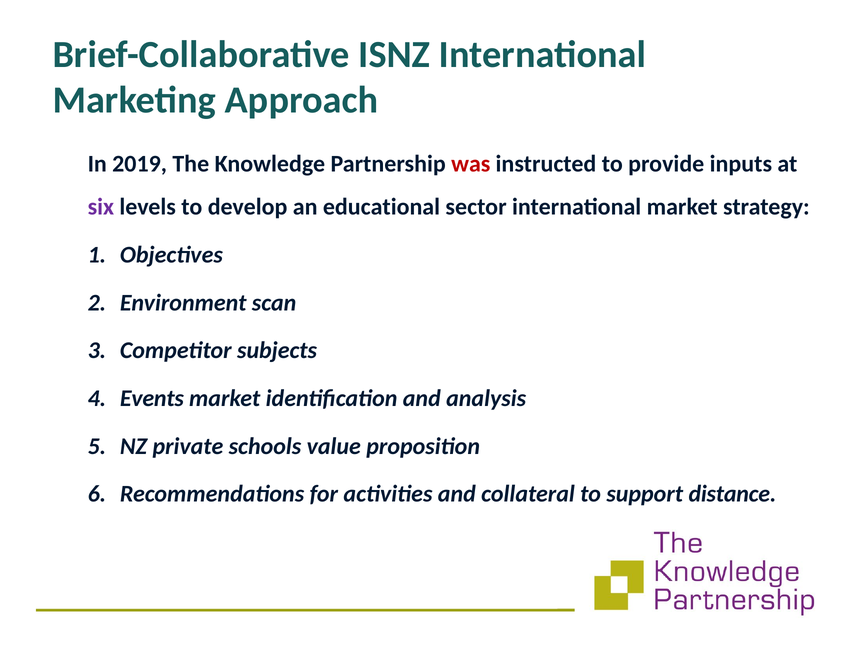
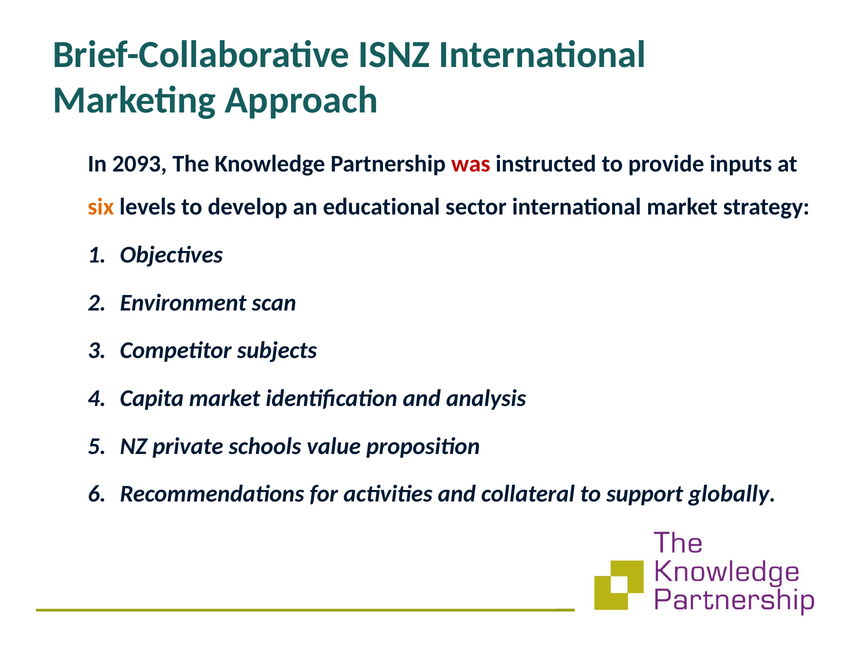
2019: 2019 -> 2093
six colour: purple -> orange
Events: Events -> Capita
distance: distance -> globally
